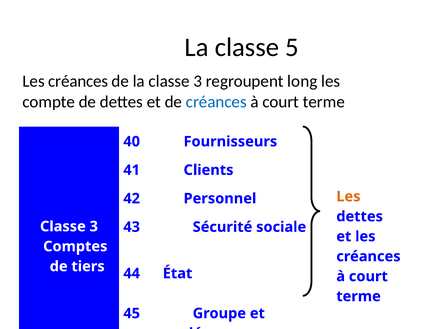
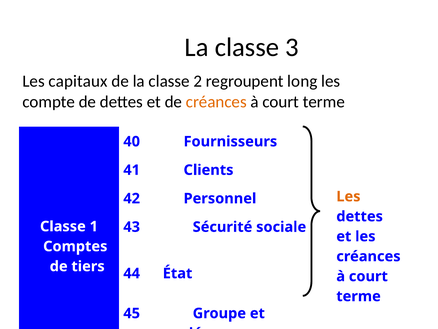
5: 5 -> 3
créances at (78, 81): créances -> capitaux
la classe 3: 3 -> 2
créances at (216, 102) colour: blue -> orange
3 at (94, 226): 3 -> 1
